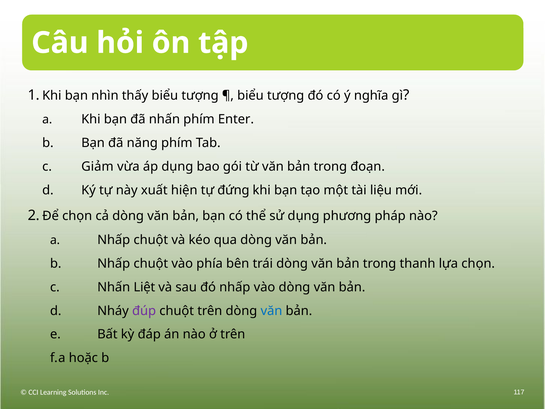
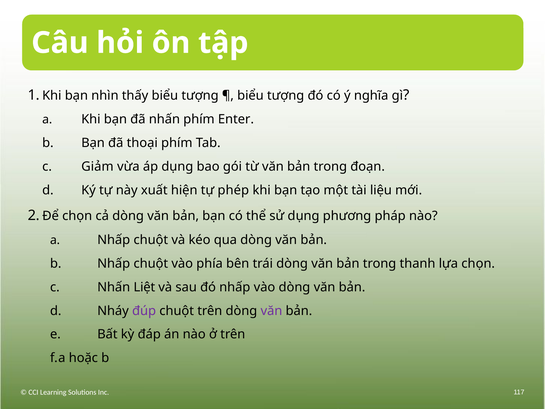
năng: năng -> thoại
đứng: đứng -> phép
văn at (271, 311) colour: blue -> purple
